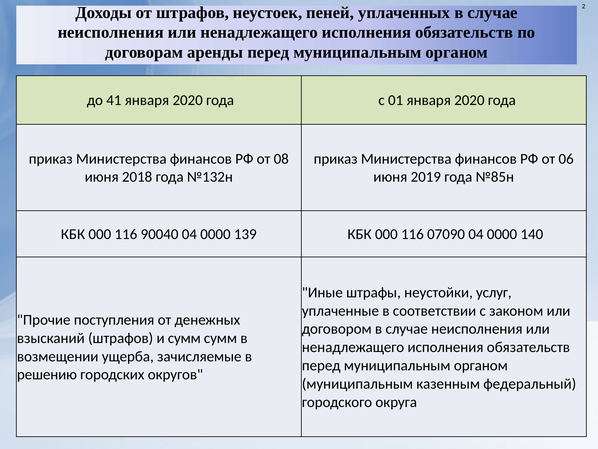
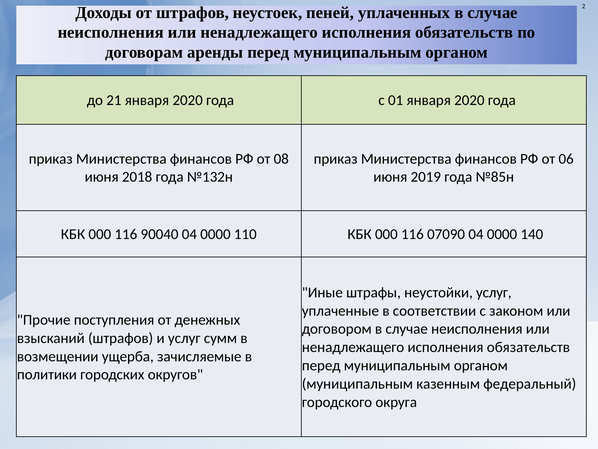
41: 41 -> 21
139: 139 -> 110
и сумм: сумм -> услуг
решению: решению -> политики
